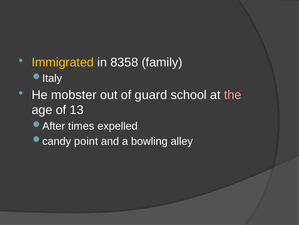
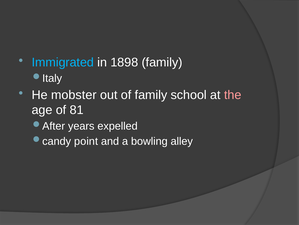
Immigrated colour: yellow -> light blue
8358: 8358 -> 1898
of guard: guard -> family
13: 13 -> 81
times: times -> years
